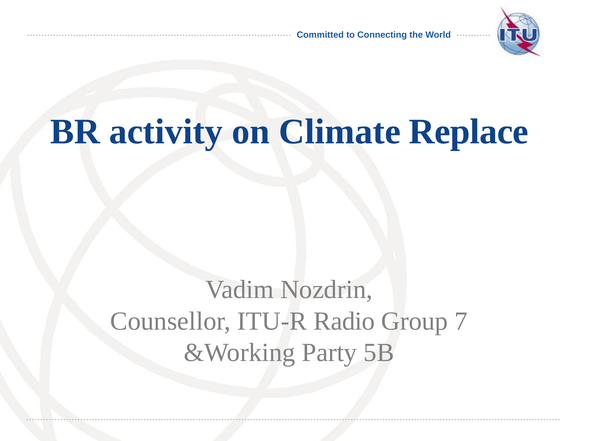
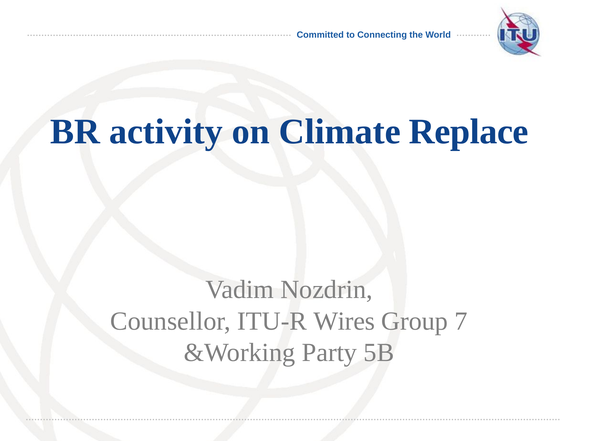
Radio: Radio -> Wires
